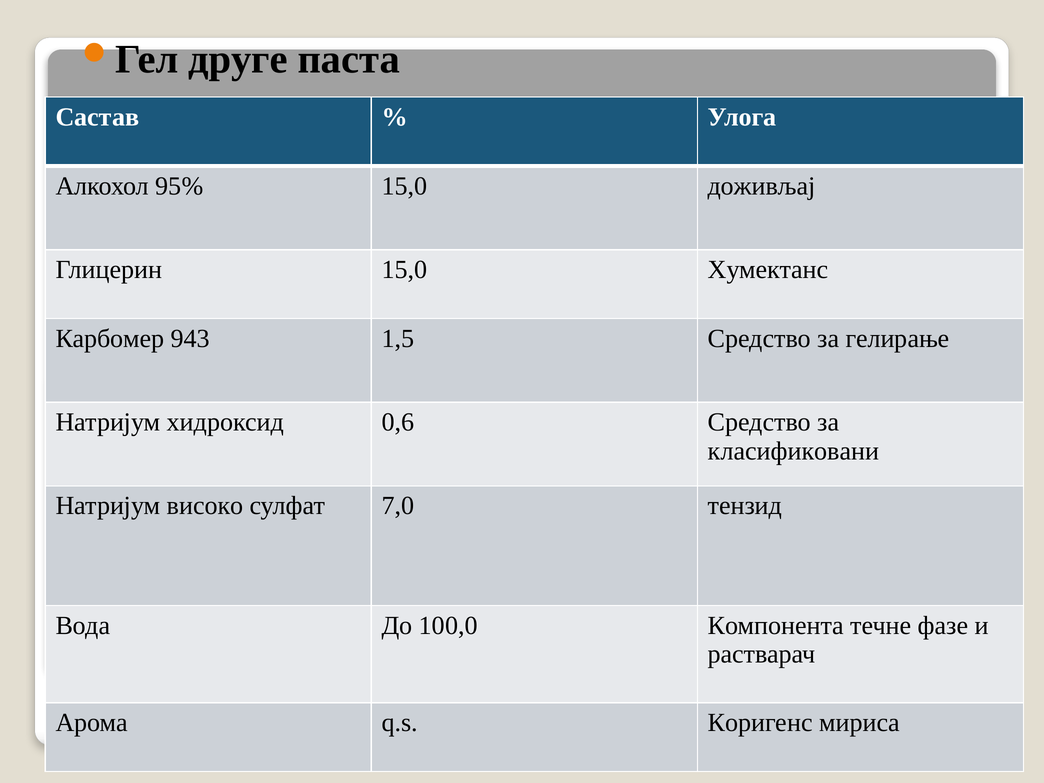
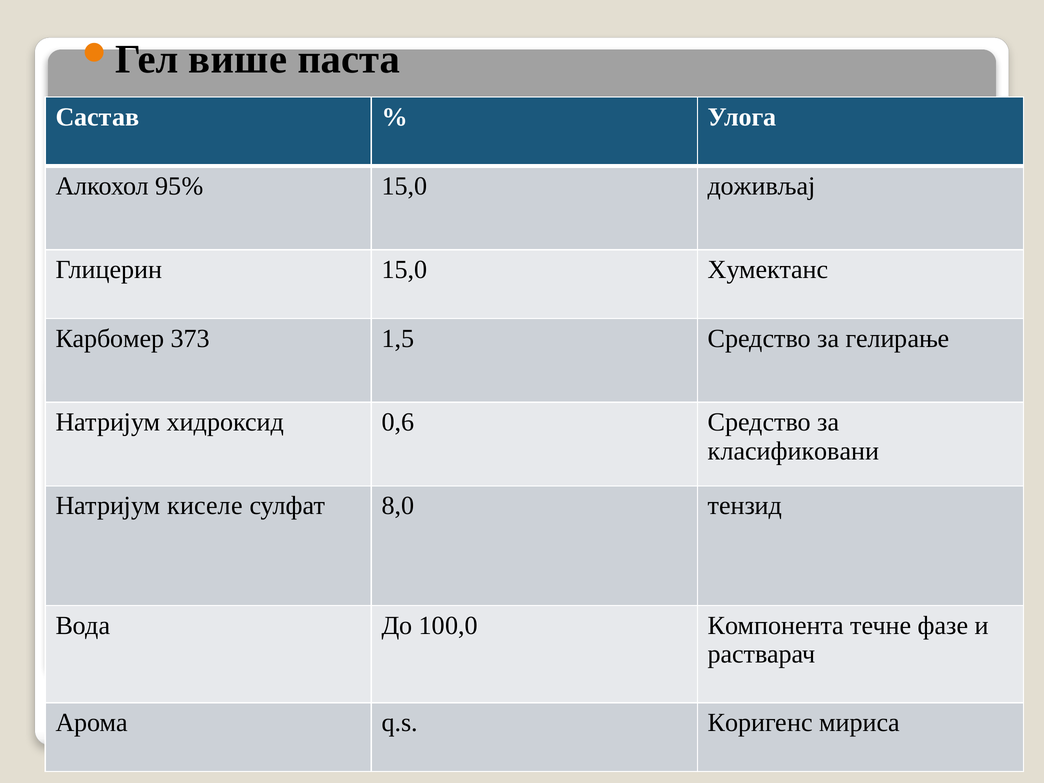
друге: друге -> више
943: 943 -> 373
високо: високо -> киселе
7,0: 7,0 -> 8,0
